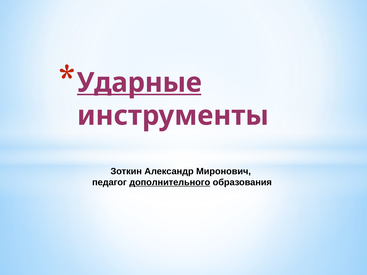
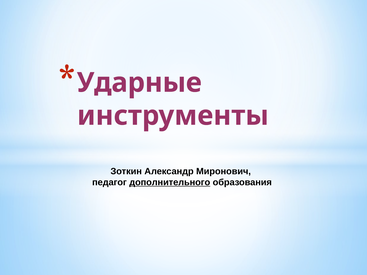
Ударные underline: present -> none
